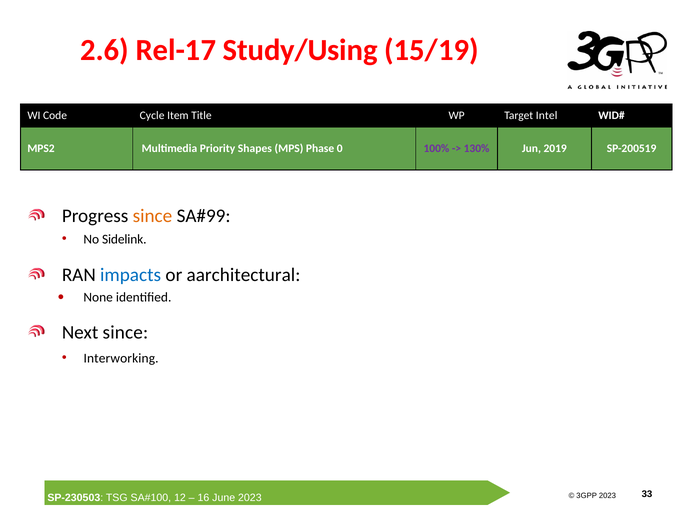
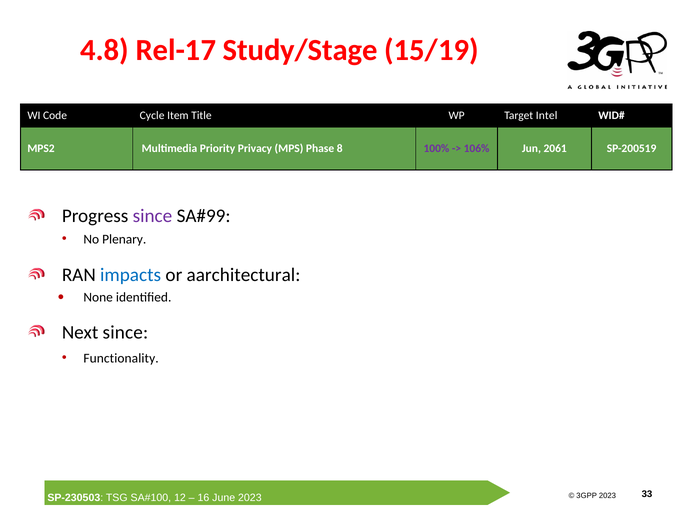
2.6: 2.6 -> 4.8
Study/Using: Study/Using -> Study/Stage
Shapes: Shapes -> Privacy
0: 0 -> 8
130%: 130% -> 106%
2019: 2019 -> 2061
since at (152, 216) colour: orange -> purple
Sidelink: Sidelink -> Plenary
Interworking: Interworking -> Functionality
